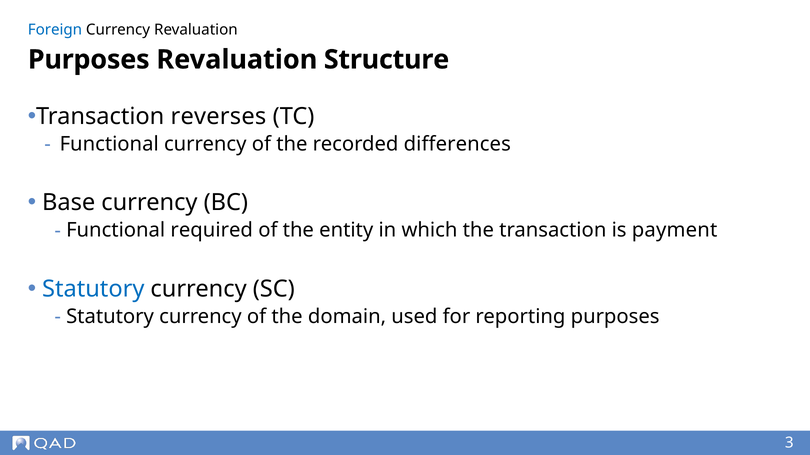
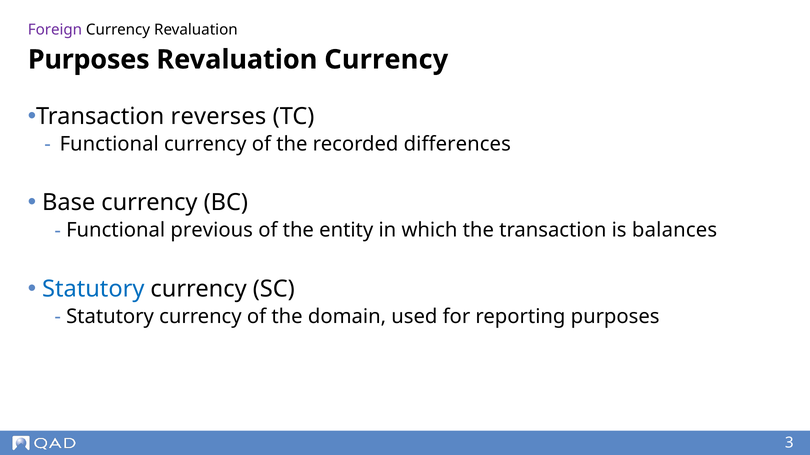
Foreign colour: blue -> purple
Revaluation Structure: Structure -> Currency
required: required -> previous
payment: payment -> balances
